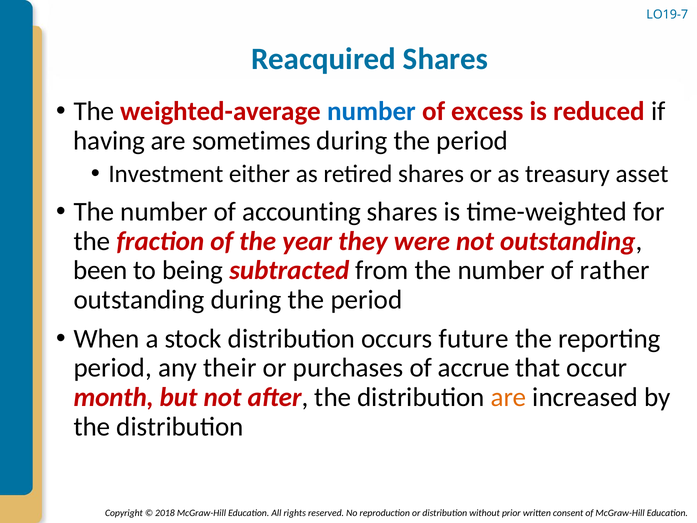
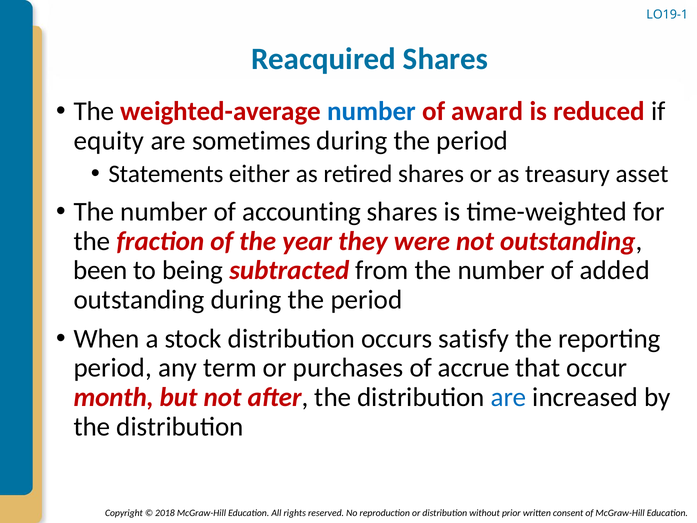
LO19-7: LO19-7 -> LO19-1
excess: excess -> award
having: having -> equity
Investment: Investment -> Statements
rather: rather -> added
future: future -> satisfy
their: their -> term
are at (509, 397) colour: orange -> blue
